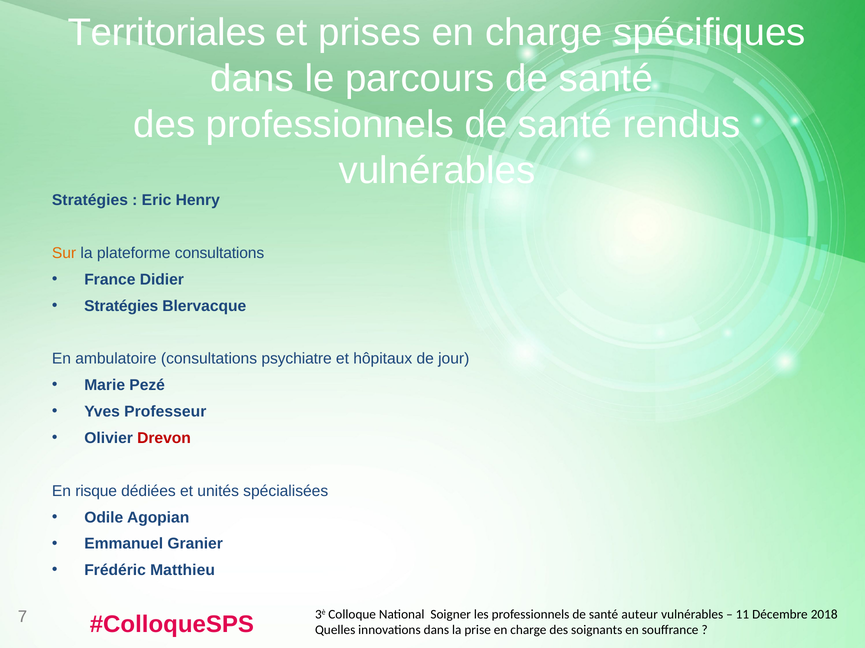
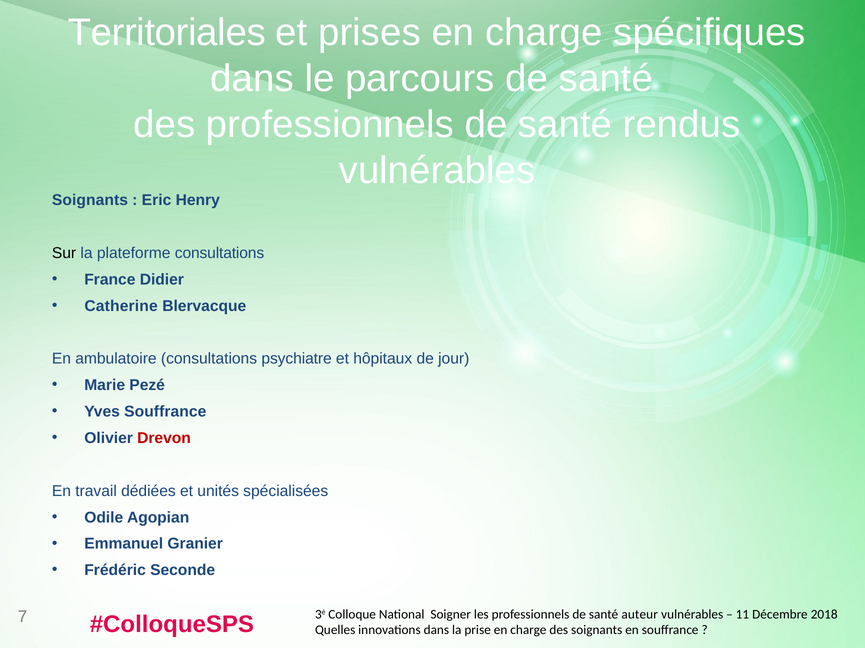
Stratégies at (90, 200): Stratégies -> Soignants
Sur colour: orange -> black
Stratégies at (121, 306): Stratégies -> Catherine
Yves Professeur: Professeur -> Souffrance
risque: risque -> travail
Matthieu: Matthieu -> Seconde
